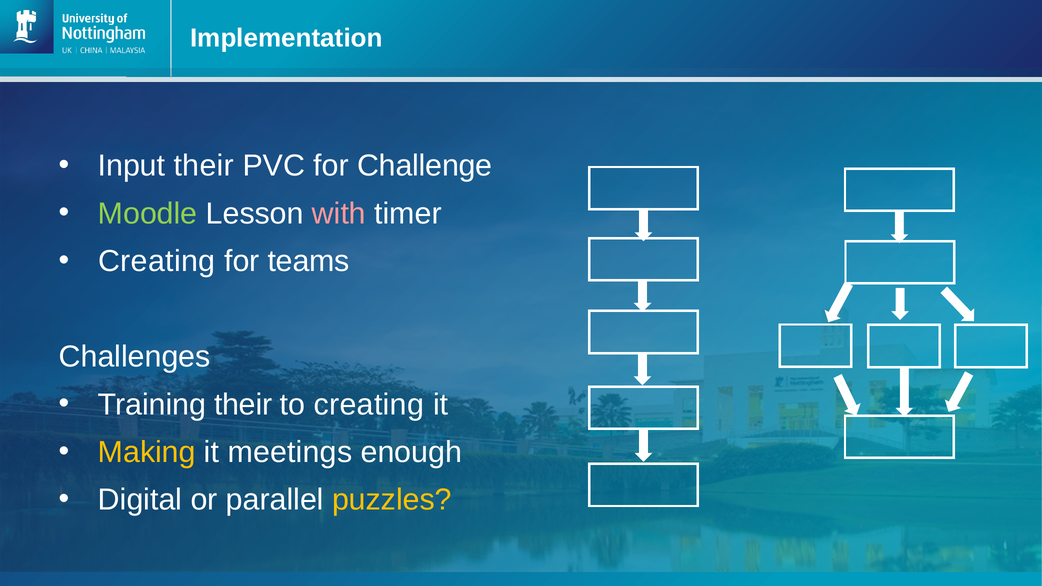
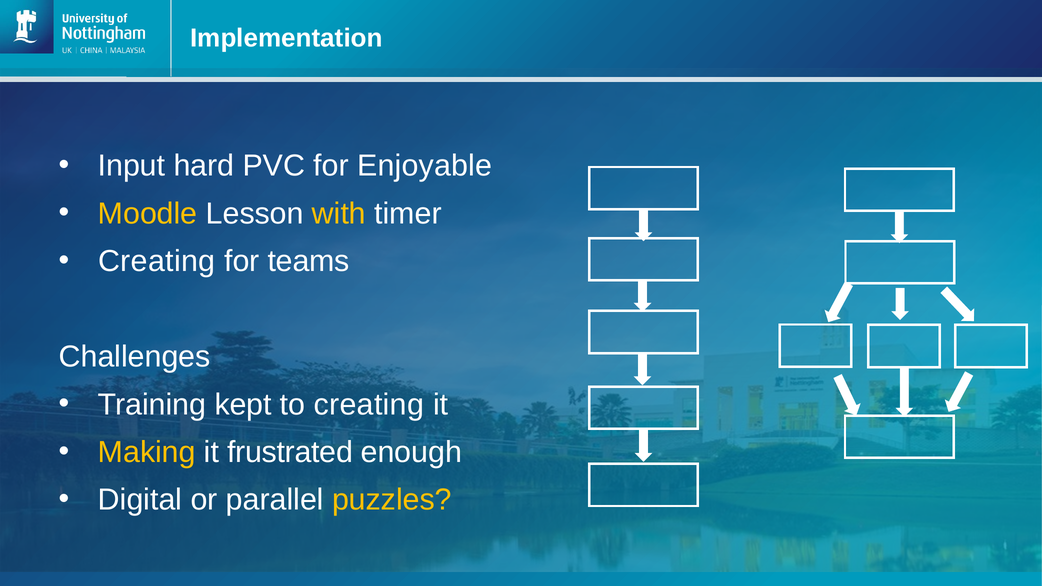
Input their: their -> hard
Challenge: Challenge -> Enjoyable
Moodle colour: light green -> yellow
with colour: pink -> yellow
Training their: their -> kept
meetings: meetings -> frustrated
